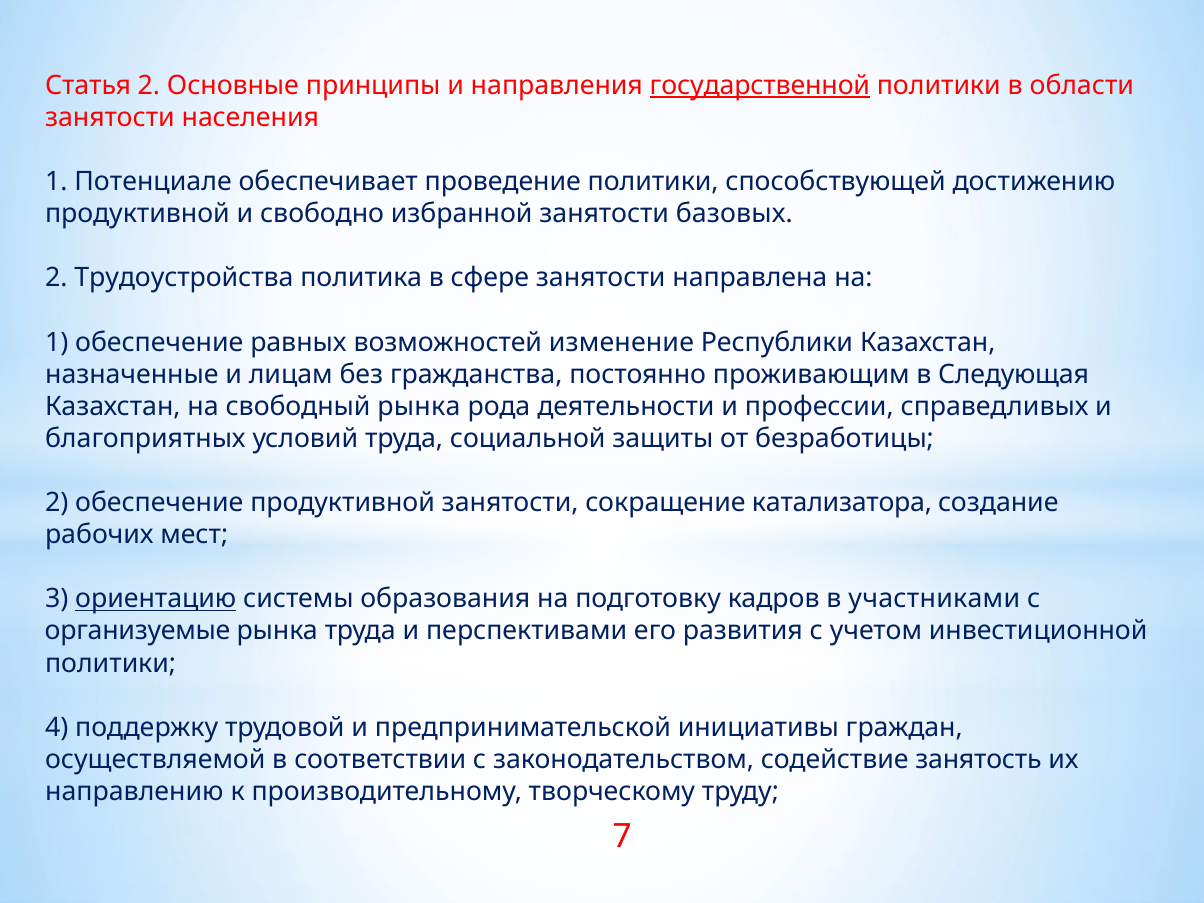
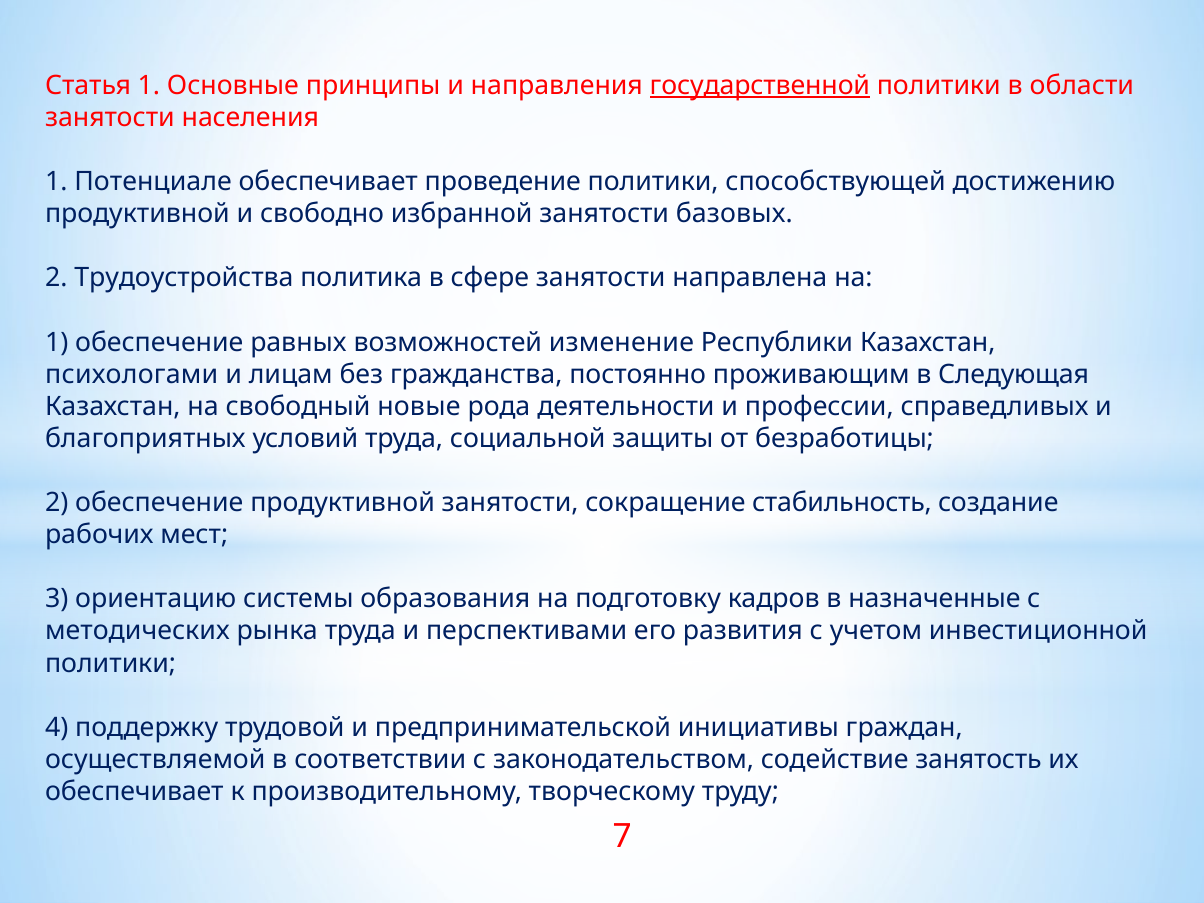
Статья 2: 2 -> 1
назначенные: назначенные -> психологами
свободный рынка: рынка -> новые
катализатора: катализатора -> стабильность
ориентацию underline: present -> none
участниками: участниками -> назначенные
организуемые: организуемые -> методических
направлению at (134, 792): направлению -> обеспечивает
